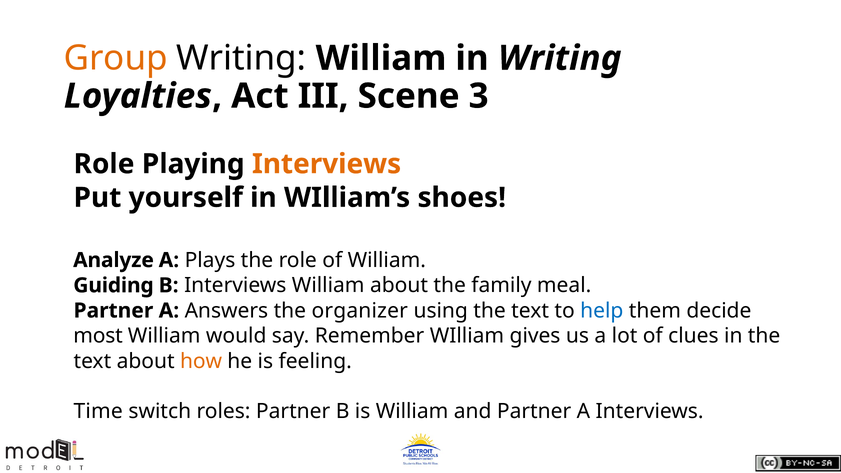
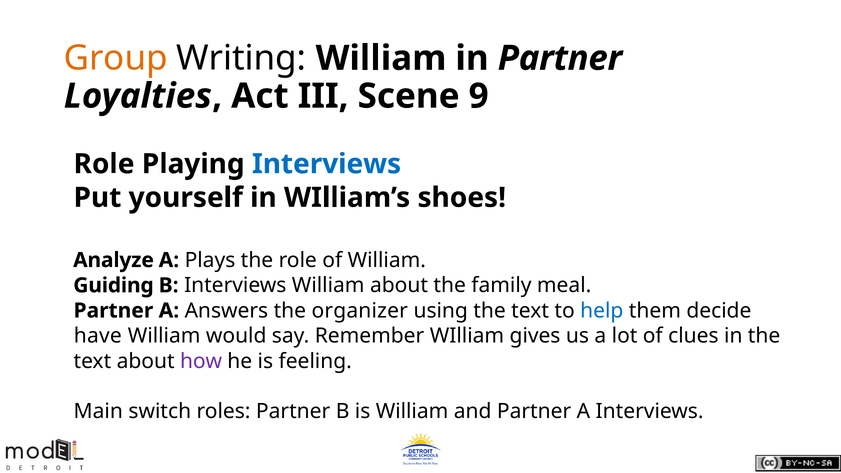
in Writing: Writing -> Partner
3: 3 -> 9
Interviews at (327, 164) colour: orange -> blue
most: most -> have
how colour: orange -> purple
Time: Time -> Main
